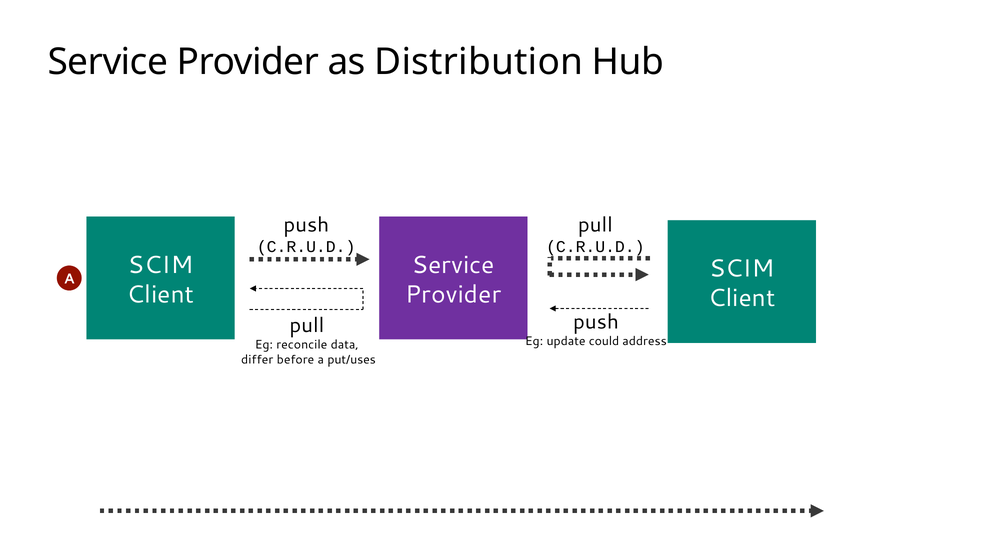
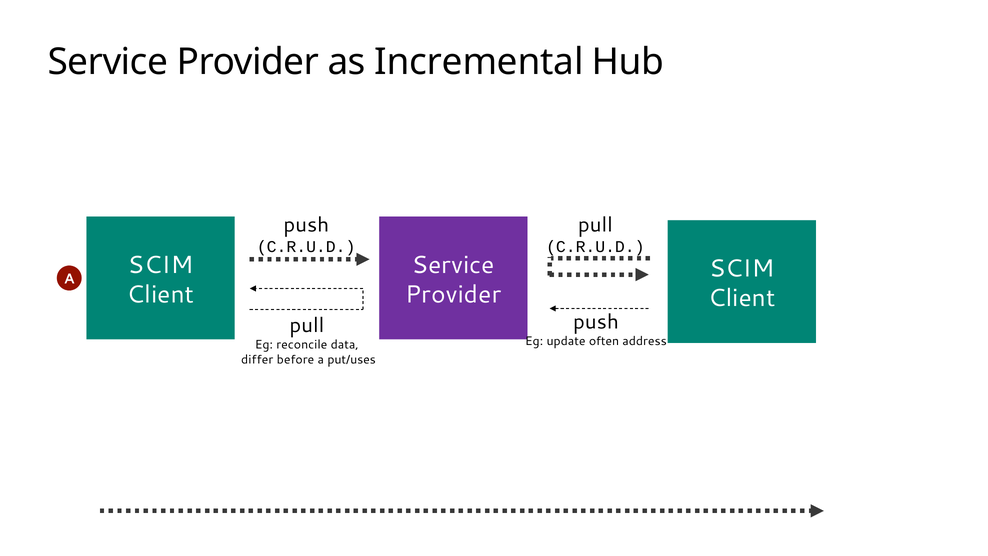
Distribution: Distribution -> Incremental
could: could -> often
